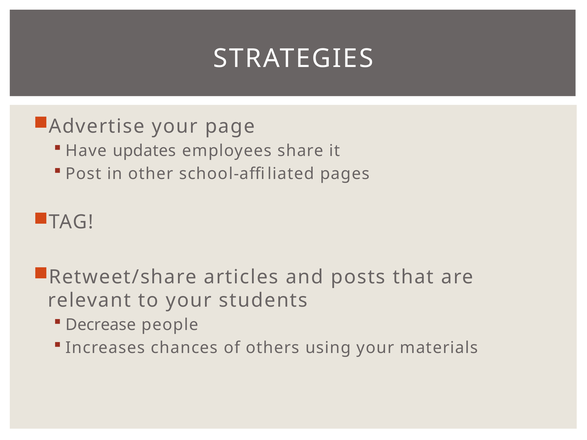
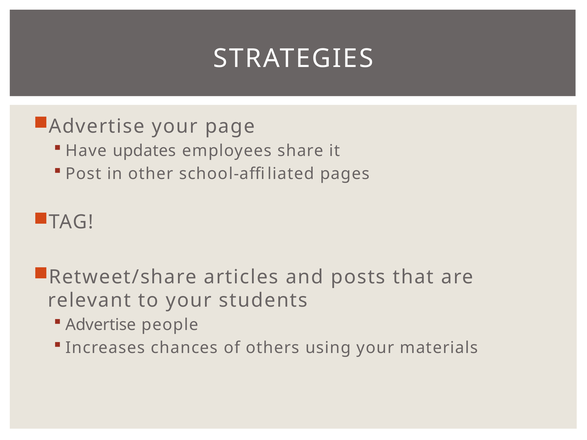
Decrease at (101, 325): Decrease -> Advertise
